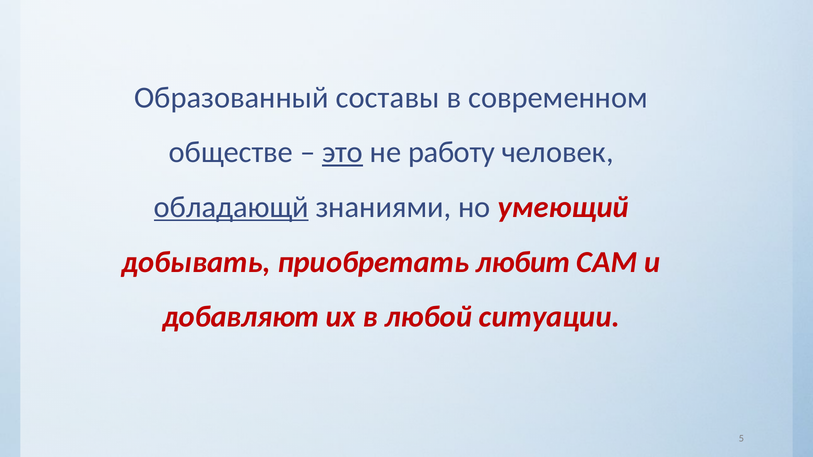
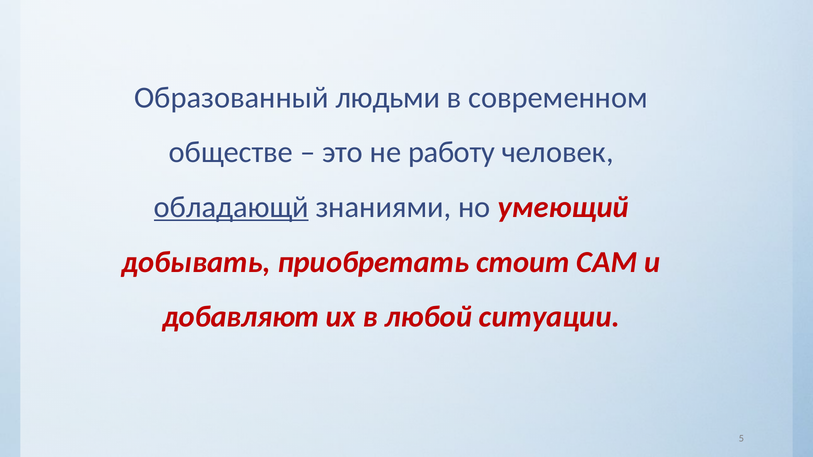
составы: составы -> людьми
это underline: present -> none
любит: любит -> стоит
